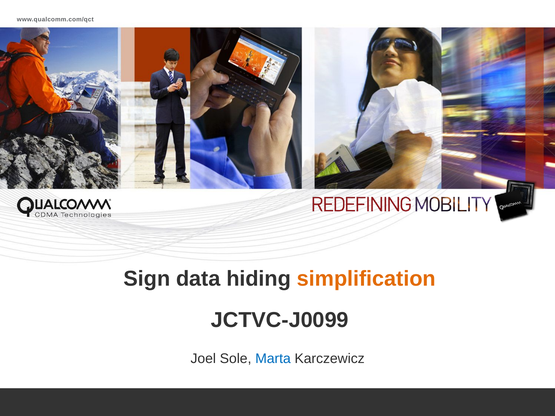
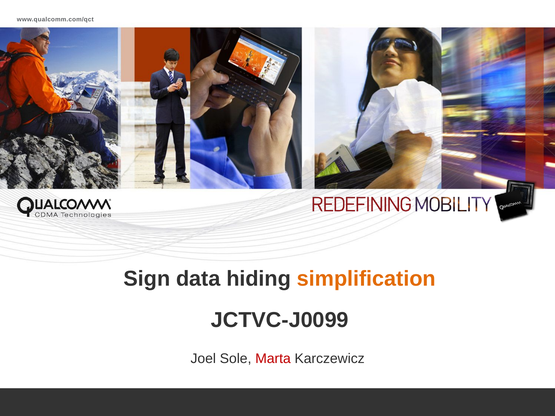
Marta colour: blue -> red
